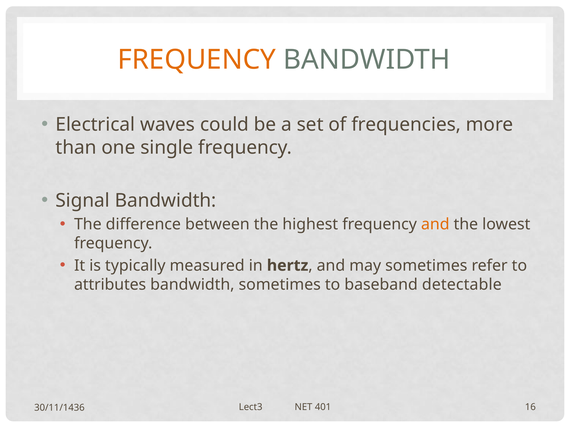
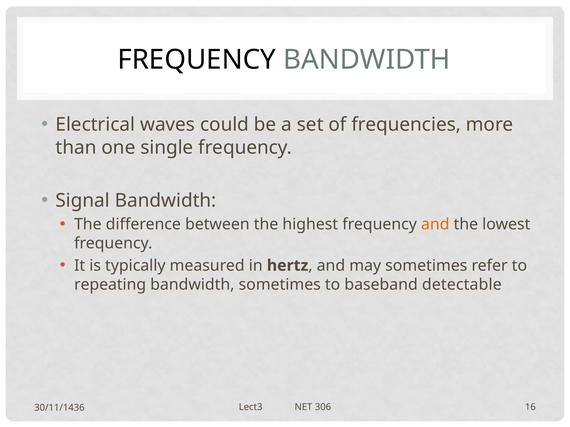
FREQUENCY at (197, 60) colour: orange -> black
attributes: attributes -> repeating
401: 401 -> 306
